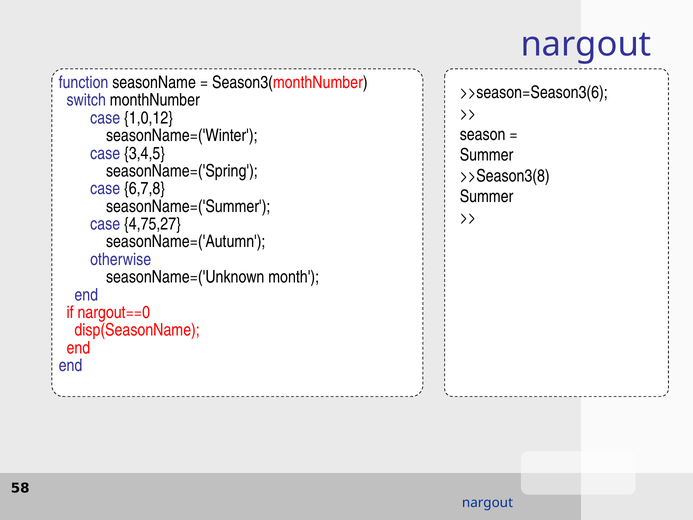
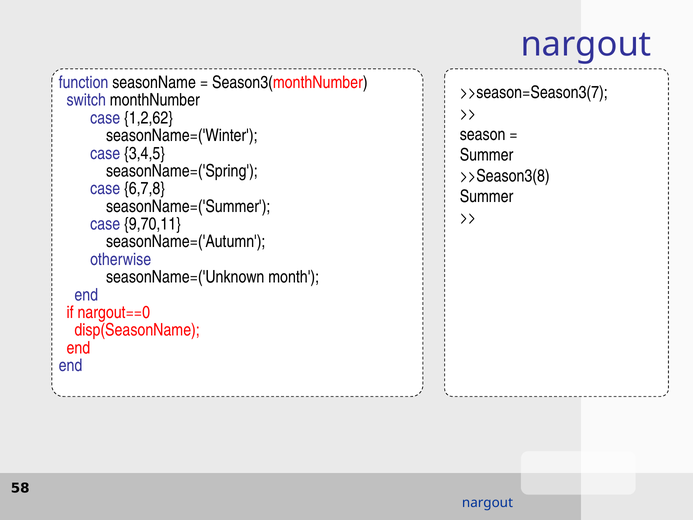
>>season=Season3(6: >>season=Season3(6 -> >>season=Season3(7
1,0,12: 1,0,12 -> 1,2,62
4,75,27: 4,75,27 -> 9,70,11
